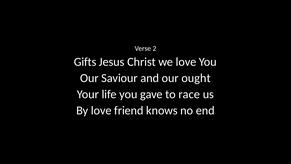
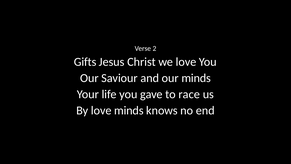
our ought: ought -> minds
love friend: friend -> minds
